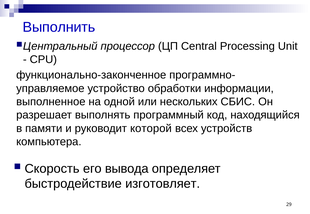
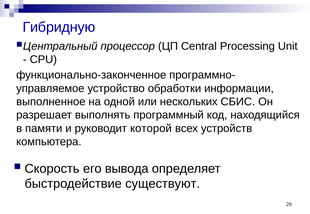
Выполнить: Выполнить -> Гибридную
изготовляет: изготовляет -> существуют
